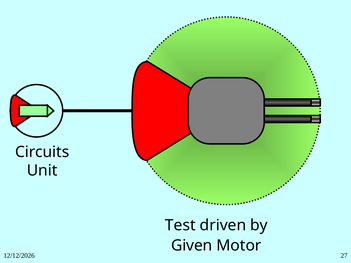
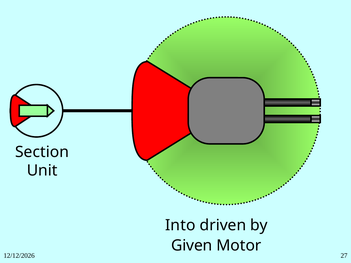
Circuits: Circuits -> Section
Test: Test -> Into
